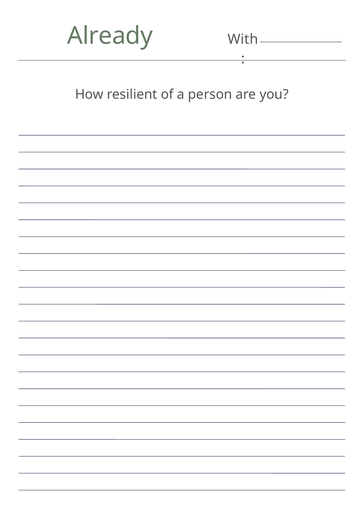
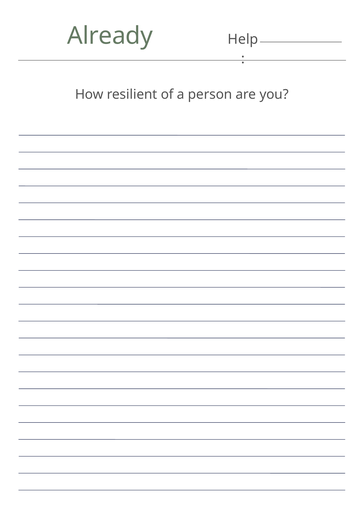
With: With -> Help
